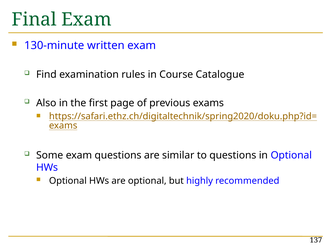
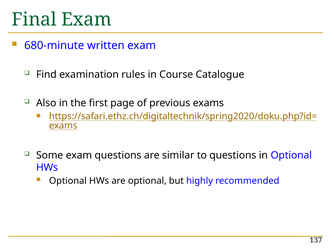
130-minute: 130-minute -> 680-minute
